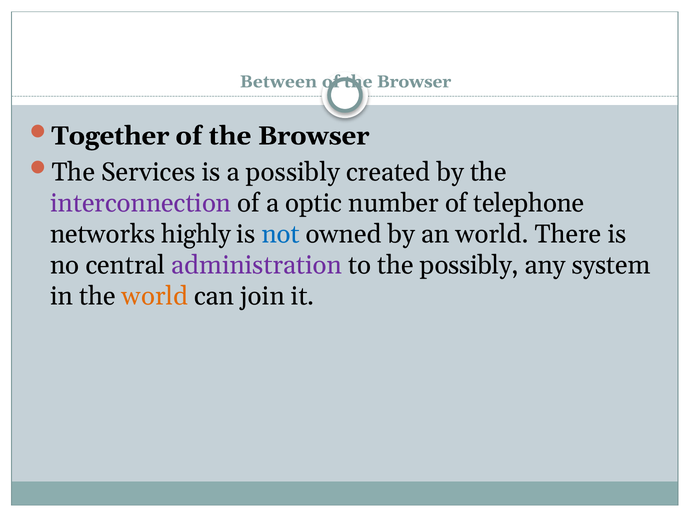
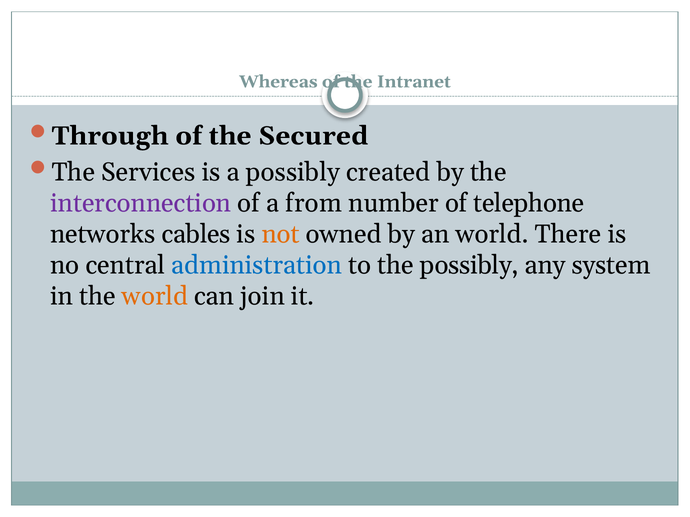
Between: Between -> Whereas
Browser at (414, 82): Browser -> Intranet
Together: Together -> Through
Browser at (314, 136): Browser -> Secured
optic: optic -> from
highly: highly -> cables
not colour: blue -> orange
administration colour: purple -> blue
